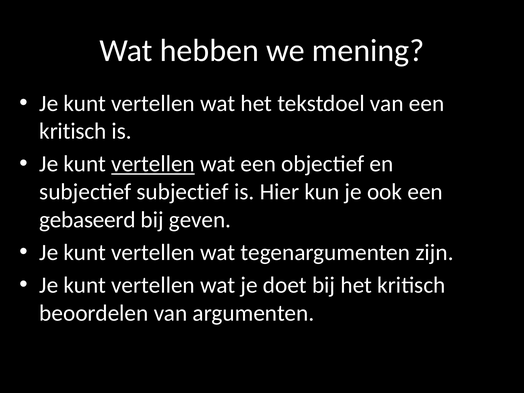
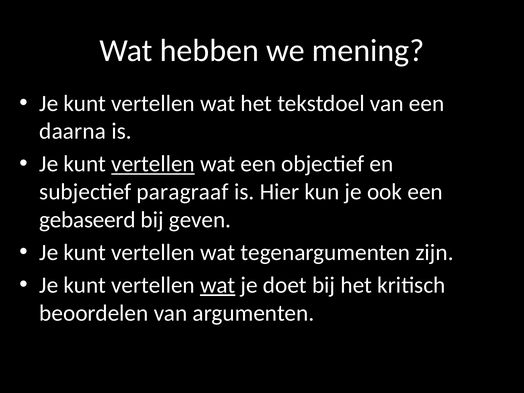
kritisch at (73, 131): kritisch -> daarna
subjectief subjectief: subjectief -> paragraaf
wat at (218, 285) underline: none -> present
